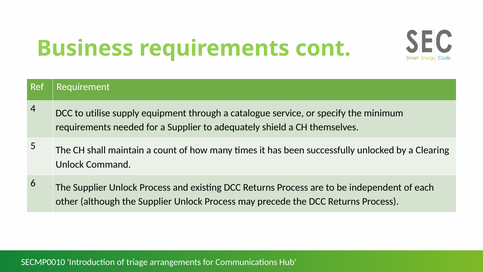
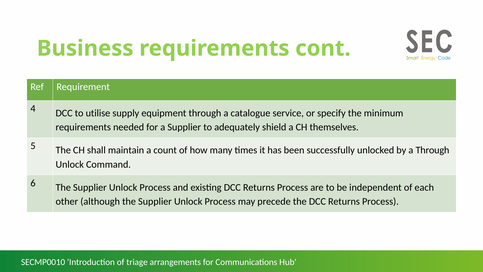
a Clearing: Clearing -> Through
